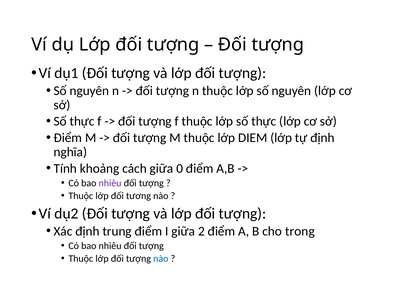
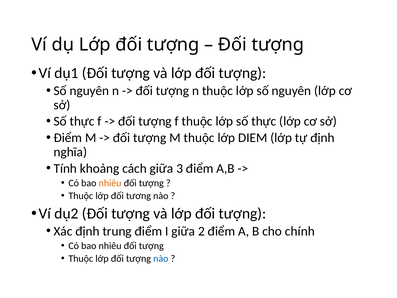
0: 0 -> 3
nhiêu at (110, 183) colour: purple -> orange
trong: trong -> chính
